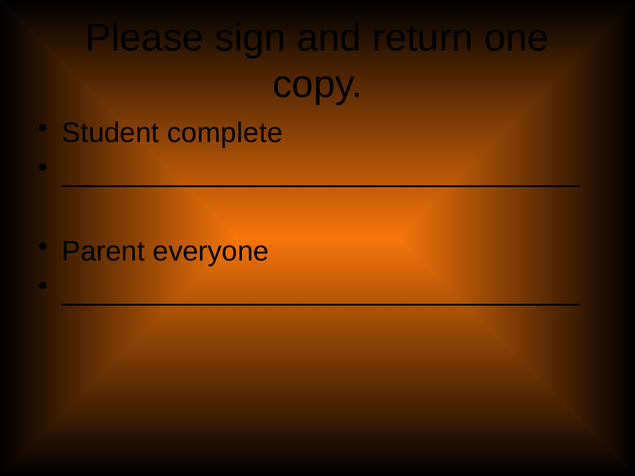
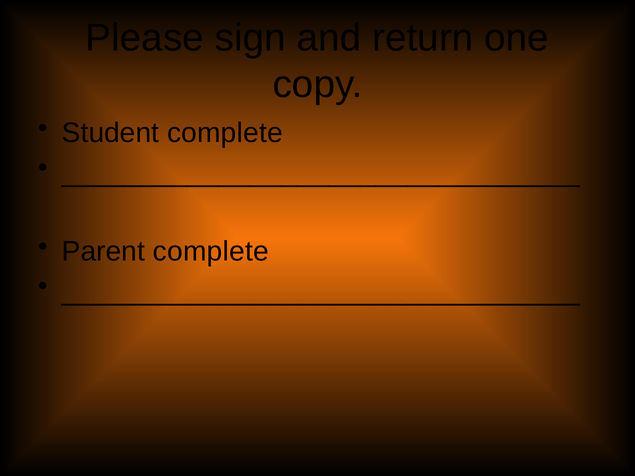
Parent everyone: everyone -> complete
